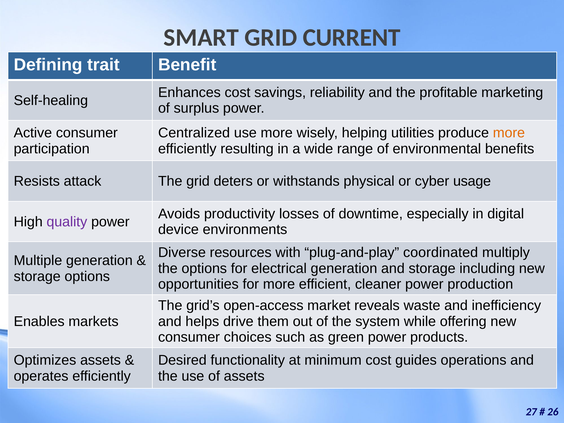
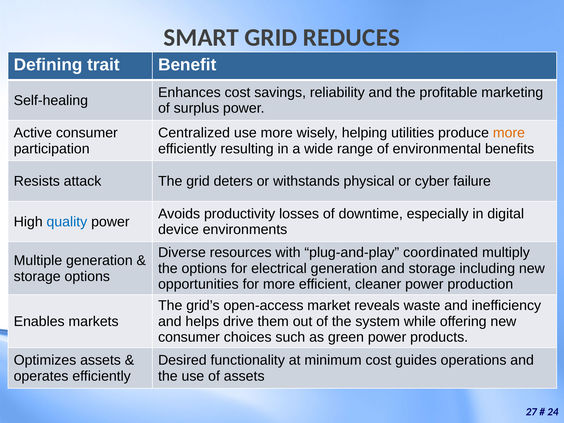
CURRENT: CURRENT -> REDUCES
usage: usage -> failure
quality colour: purple -> blue
26: 26 -> 24
